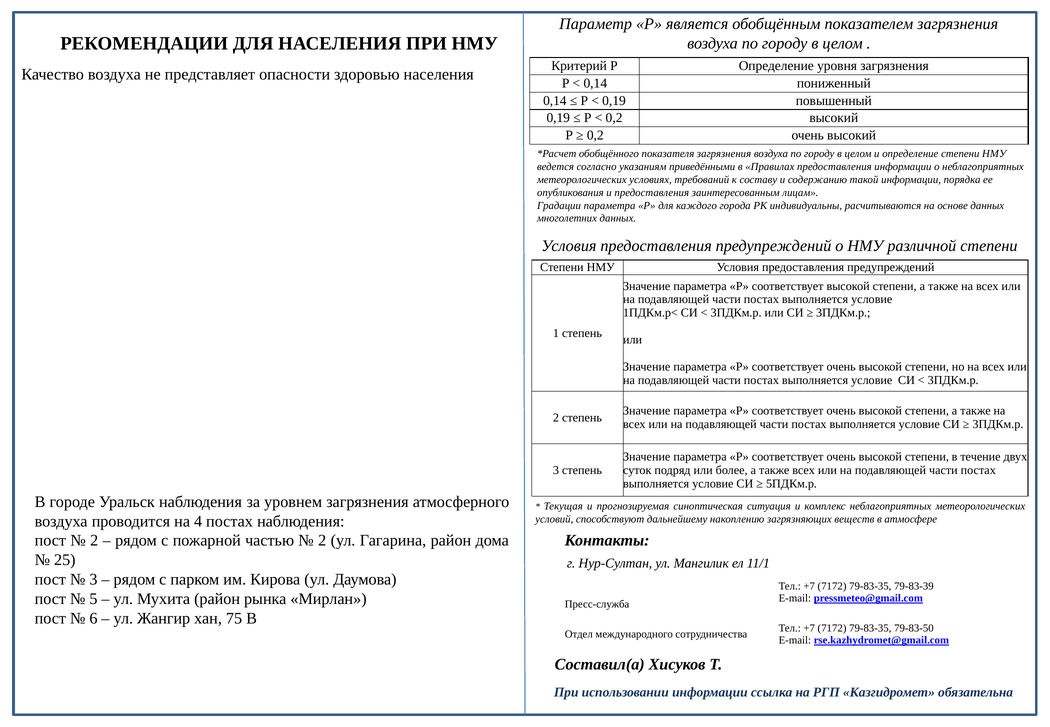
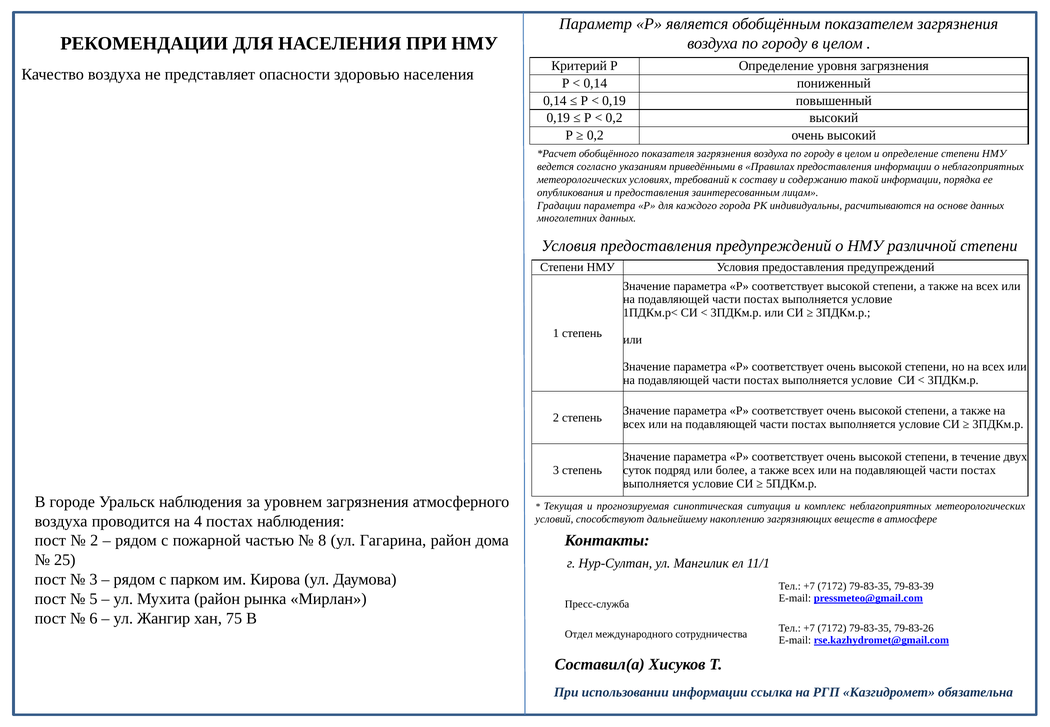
2 at (322, 541): 2 -> 8
79-83-50: 79-83-50 -> 79-83-26
